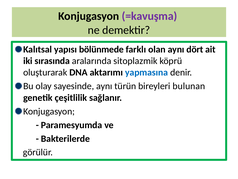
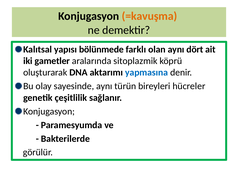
=kavuşma colour: purple -> orange
sırasında: sırasında -> gametler
bulunan: bulunan -> hücreler
